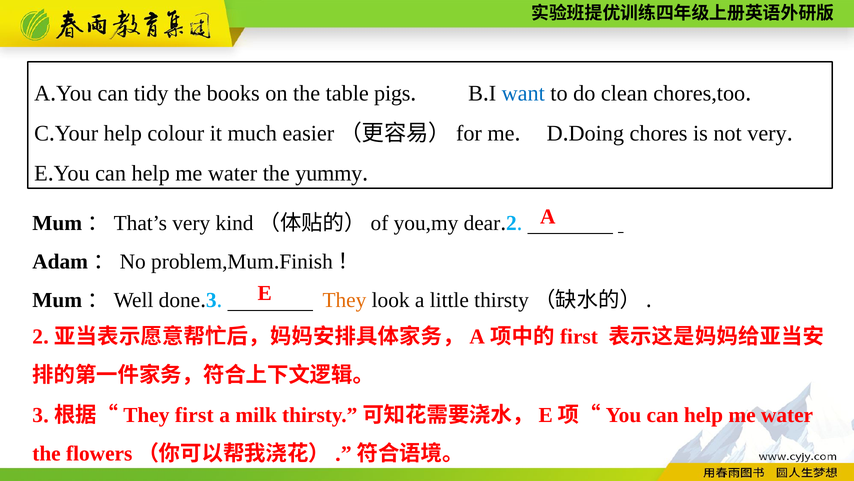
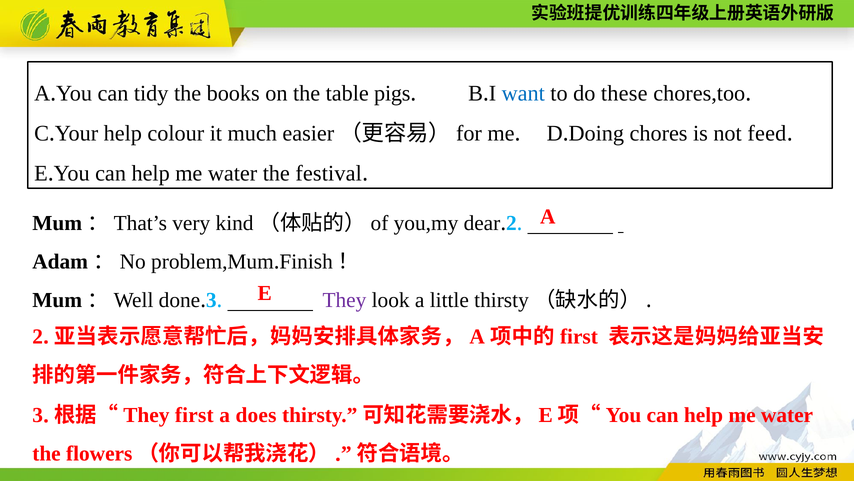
clean: clean -> these
not very: very -> feed
yummy: yummy -> festival
They colour: orange -> purple
milk: milk -> does
